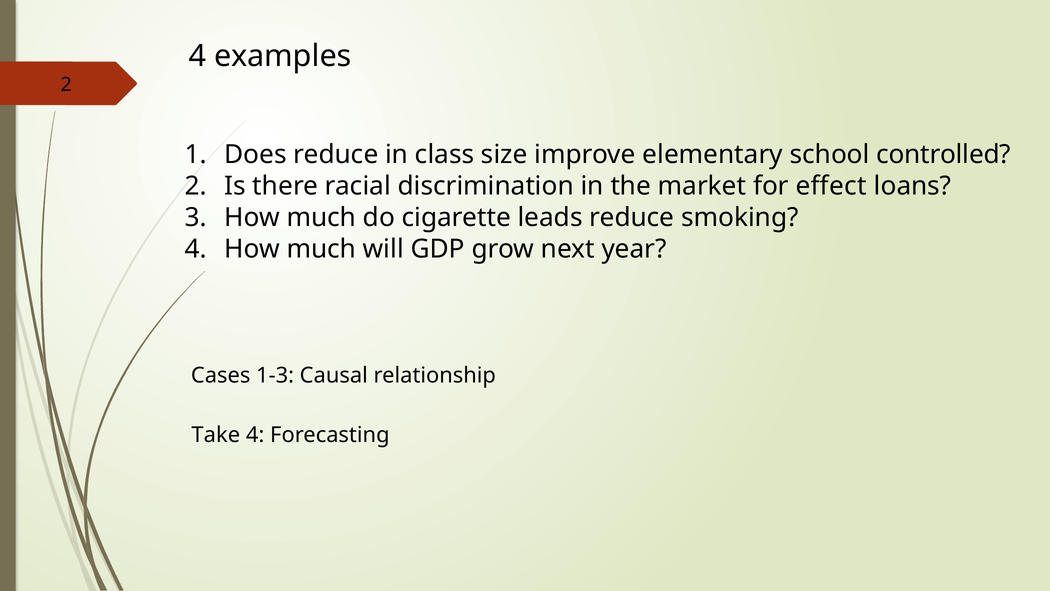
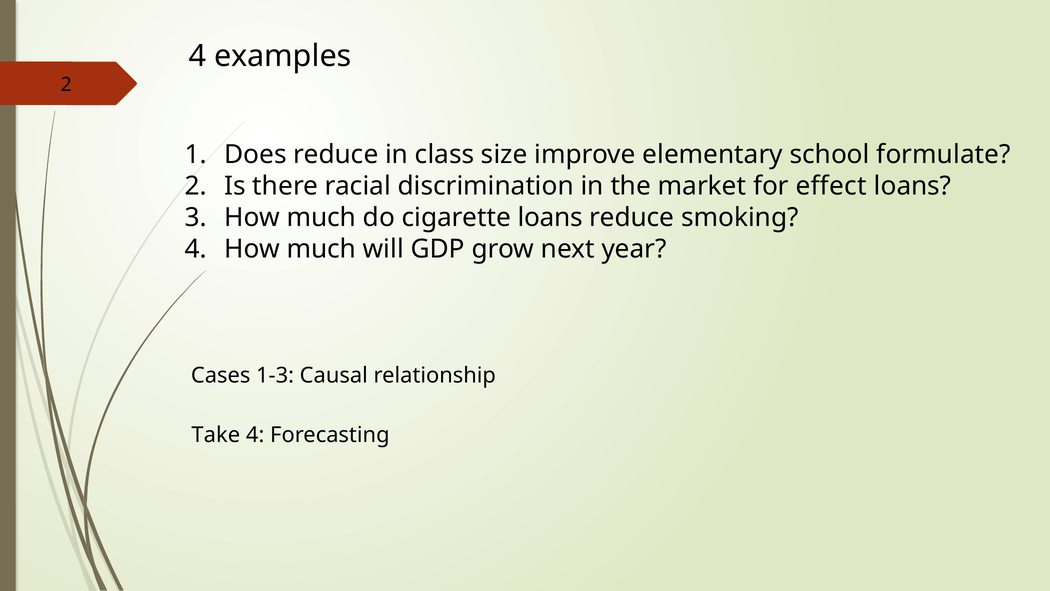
controlled: controlled -> formulate
cigarette leads: leads -> loans
